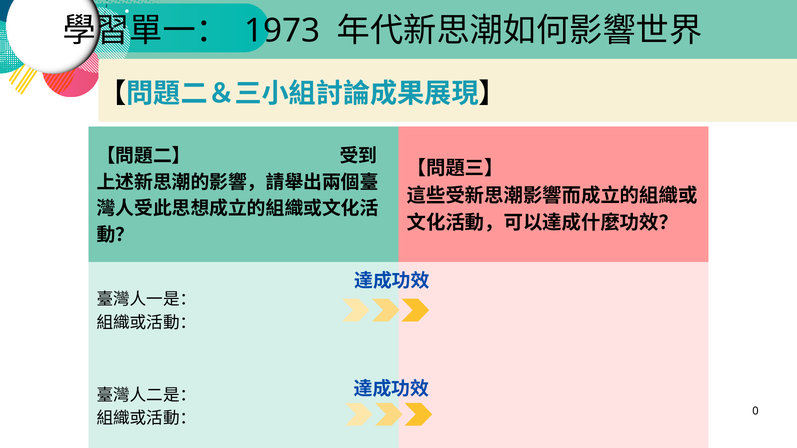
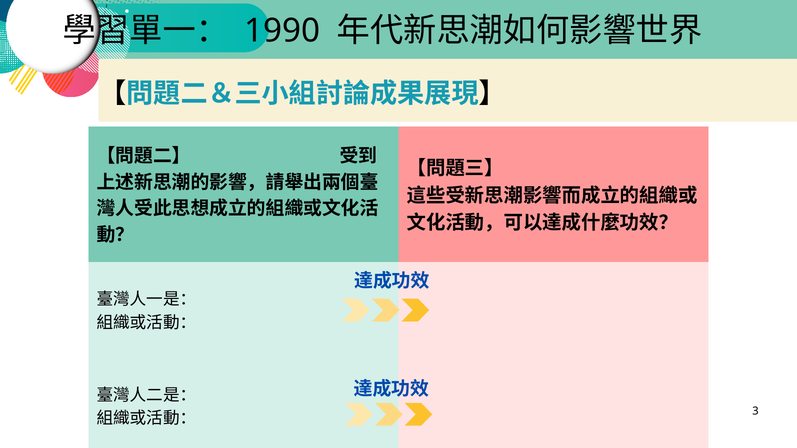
1973: 1973 -> 1990
0: 0 -> 3
